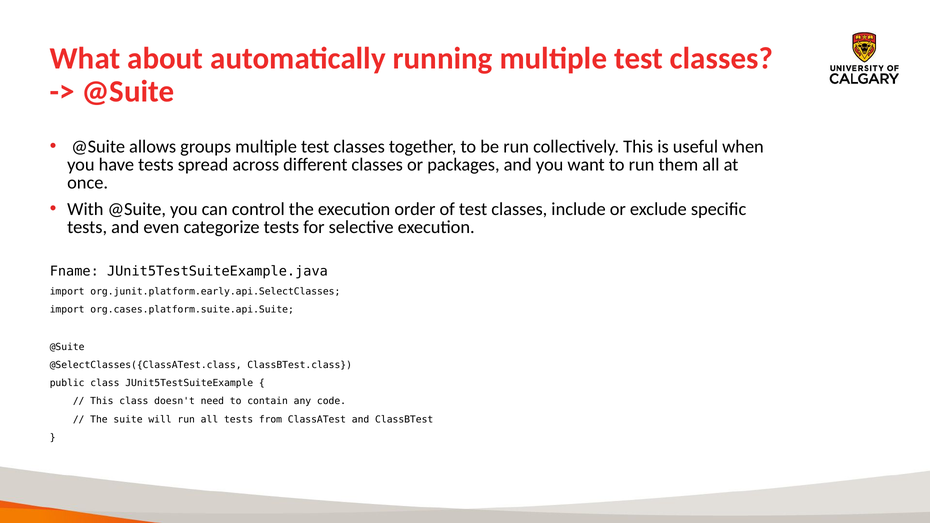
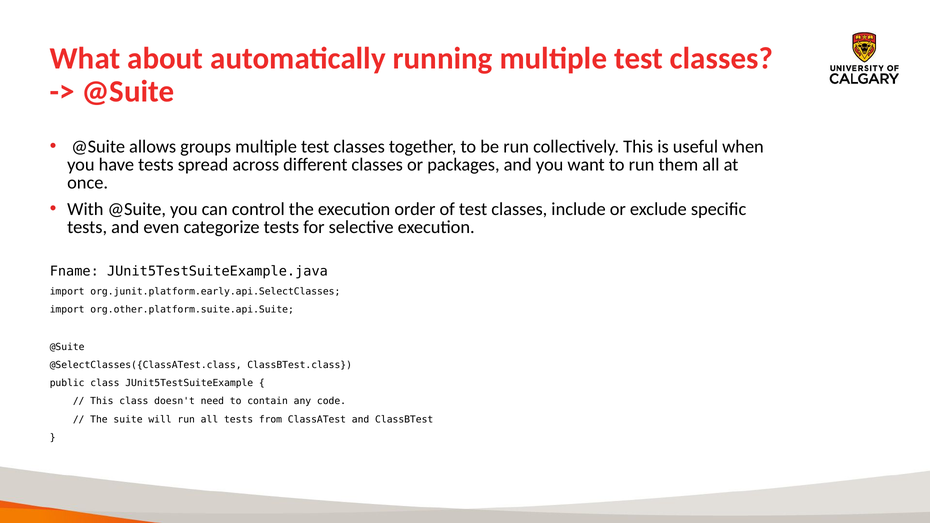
org.cases.platform.suite.api.Suite: org.cases.platform.suite.api.Suite -> org.other.platform.suite.api.Suite
